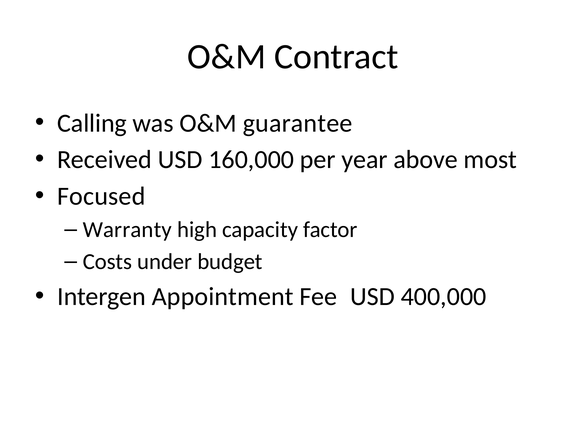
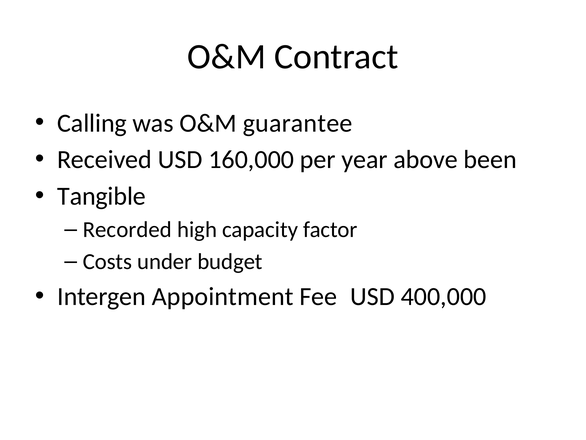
most: most -> been
Focused: Focused -> Tangible
Warranty: Warranty -> Recorded
